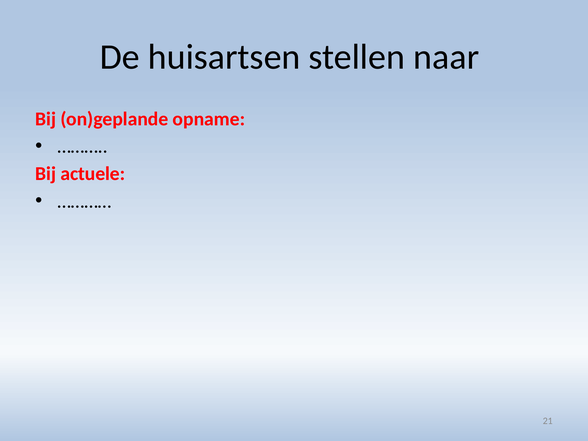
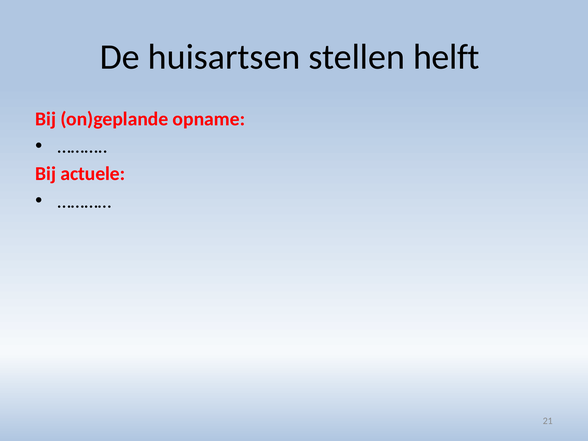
naar: naar -> helft
